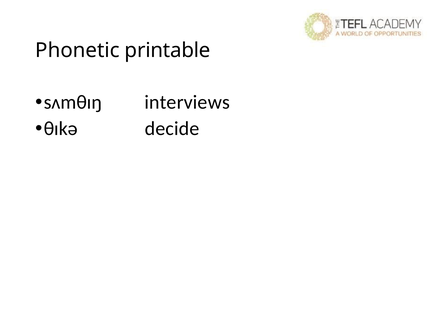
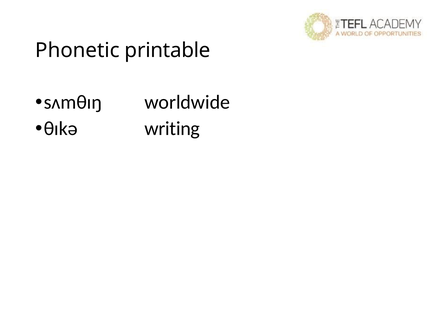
interviews: interviews -> worldwide
decide: decide -> writing
